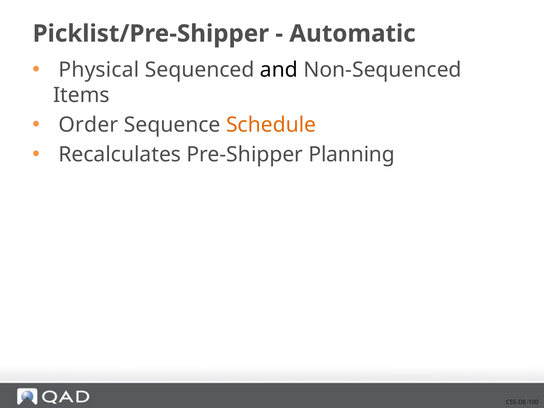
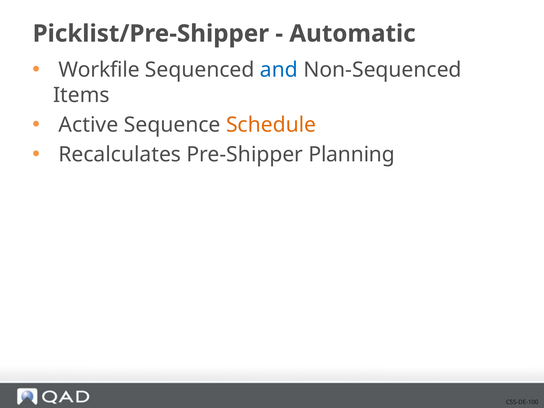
Physical: Physical -> Workfile
and colour: black -> blue
Order: Order -> Active
